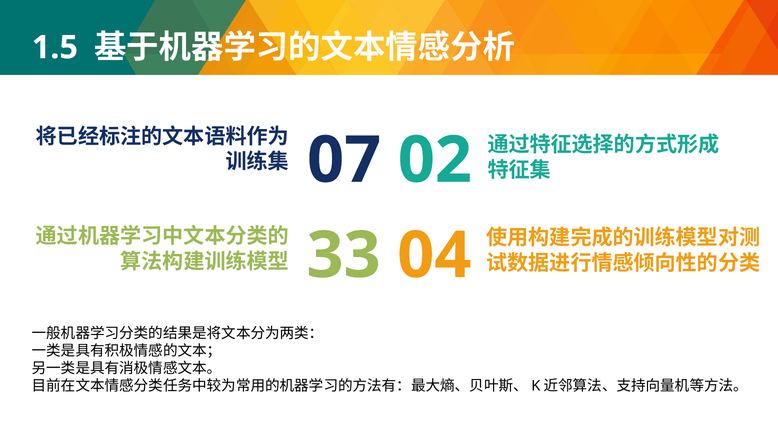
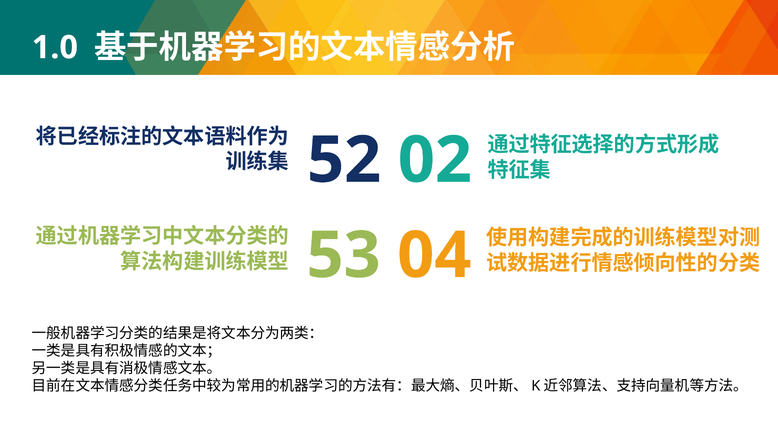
1.5: 1.5 -> 1.0
07: 07 -> 52
33: 33 -> 53
